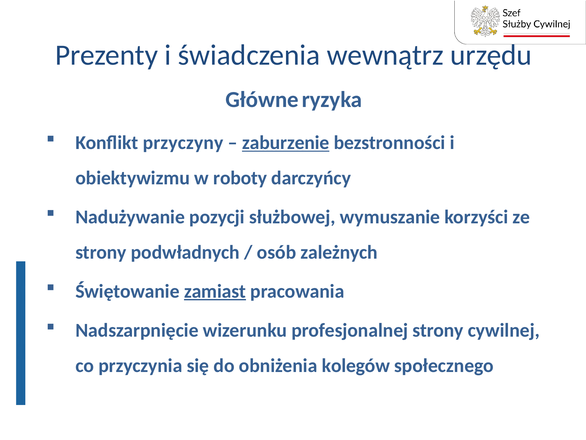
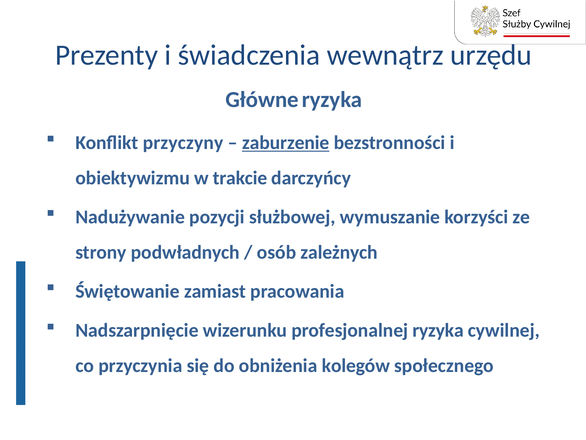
roboty: roboty -> trakcie
zamiast underline: present -> none
profesjonalnej strony: strony -> ryzyka
